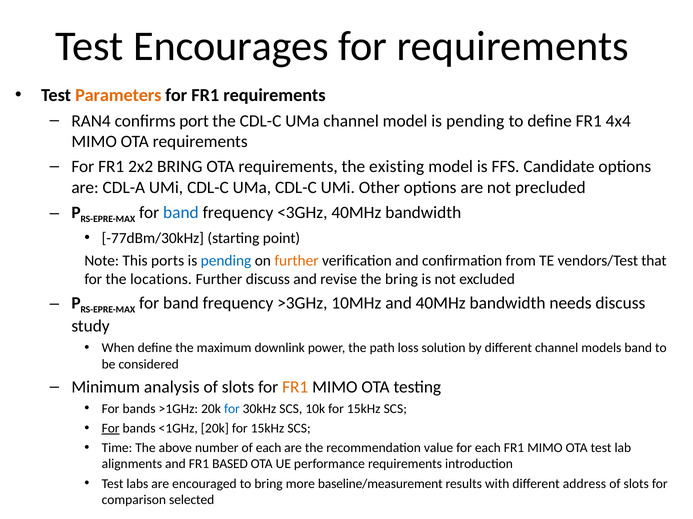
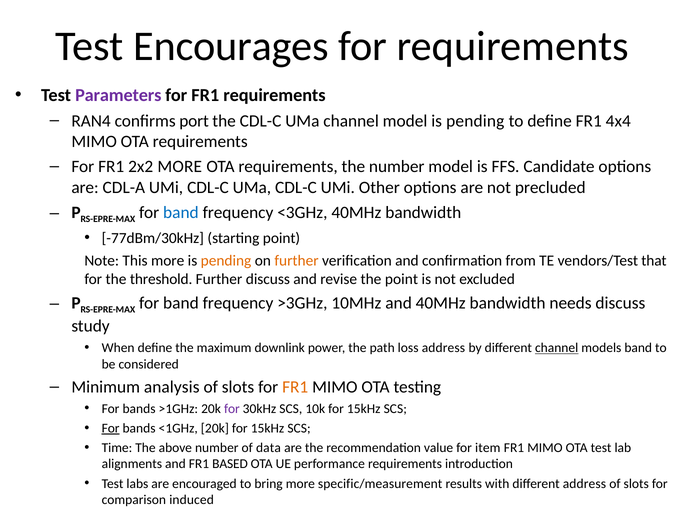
Parameters colour: orange -> purple
2x2 BRING: BRING -> MORE
the existing: existing -> number
This ports: ports -> more
pending at (226, 261) colour: blue -> orange
locations: locations -> threshold
the bring: bring -> point
loss solution: solution -> address
channel at (557, 348) underline: none -> present
for at (232, 409) colour: blue -> purple
of each: each -> data
for each: each -> item
baseline/measurement: baseline/measurement -> specific/measurement
selected: selected -> induced
